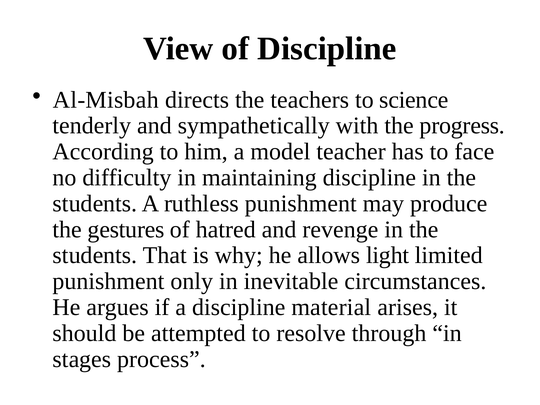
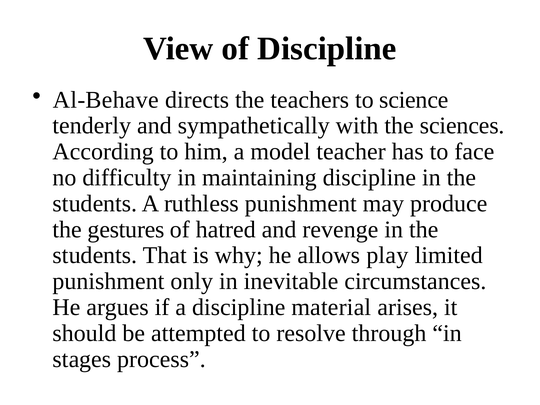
Al-Misbah: Al-Misbah -> Al-Behave
progress: progress -> sciences
light: light -> play
